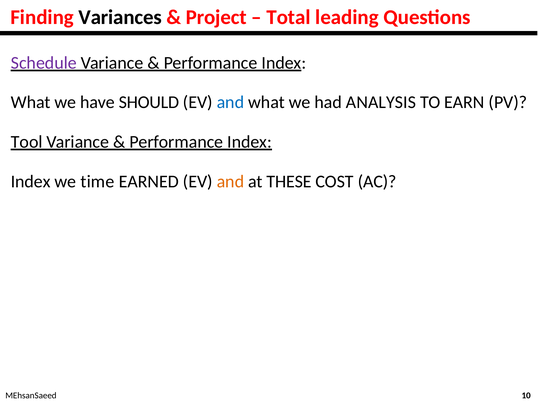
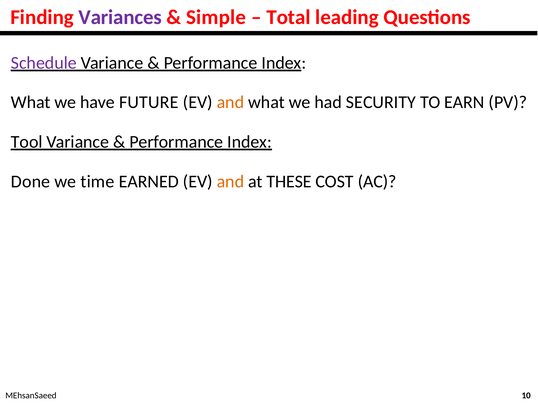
Variances colour: black -> purple
Project: Project -> Simple
SHOULD: SHOULD -> FUTURE
and at (230, 102) colour: blue -> orange
ANALYSIS: ANALYSIS -> SECURITY
Index at (31, 181): Index -> Done
